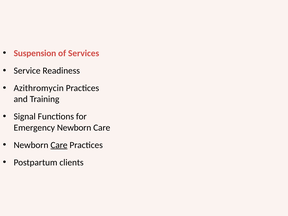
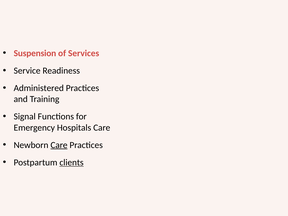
Azithromycin: Azithromycin -> Administered
Emergency Newborn: Newborn -> Hospitals
clients underline: none -> present
